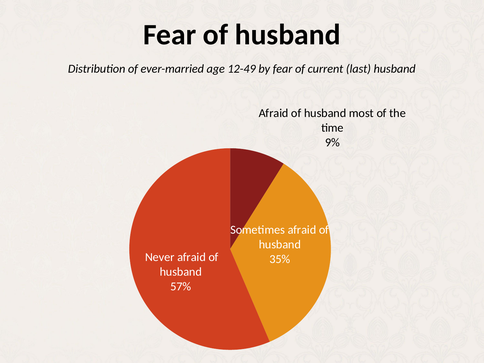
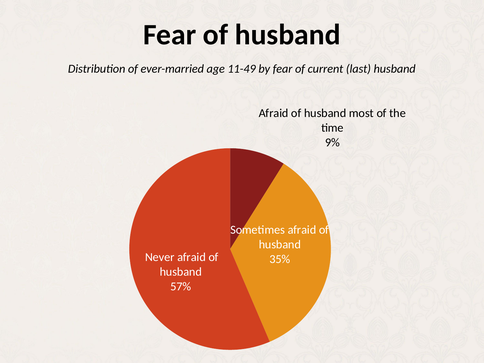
12-49: 12-49 -> 11-49
